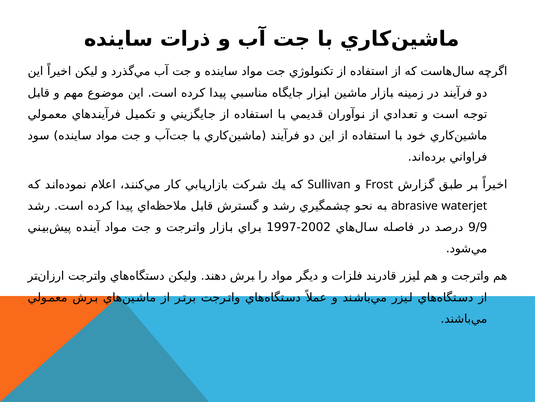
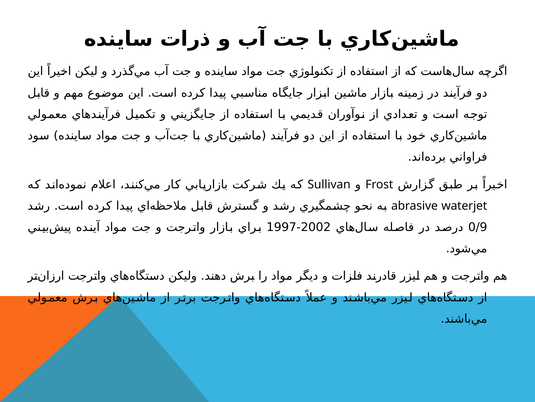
9/9: 9/9 -> 0/9
